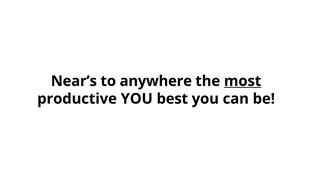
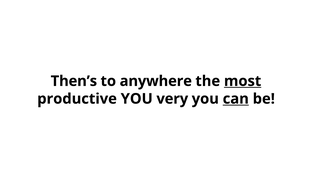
Near’s: Near’s -> Then’s
best: best -> very
can underline: none -> present
